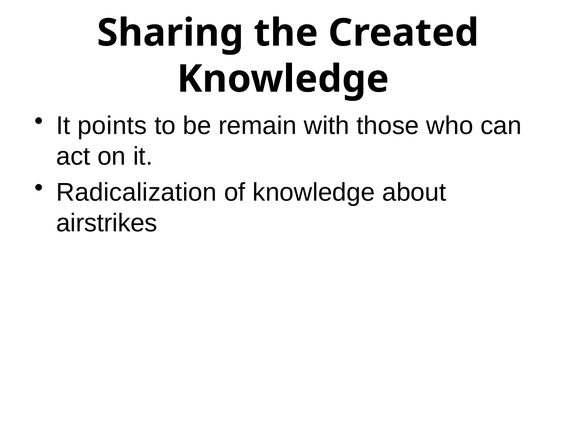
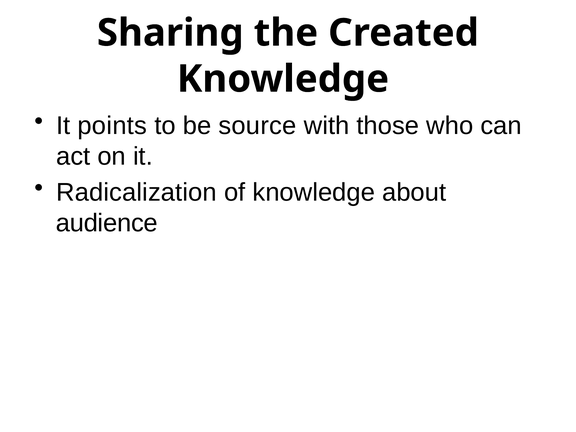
remain: remain -> source
airstrikes: airstrikes -> audience
